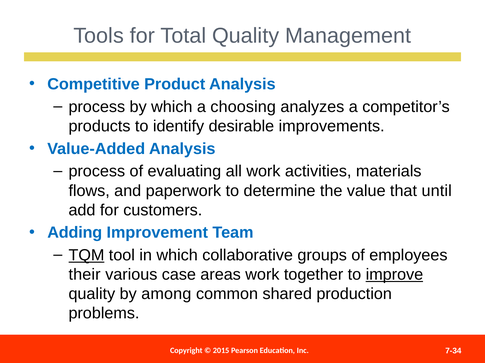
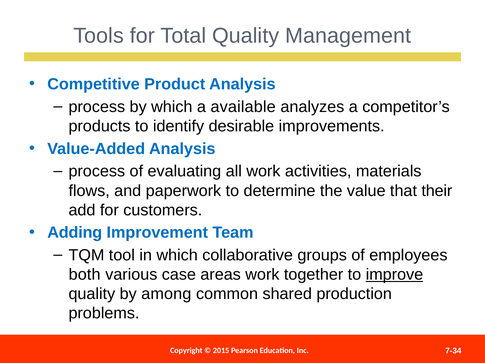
choosing: choosing -> available
until: until -> their
TQM underline: present -> none
their: their -> both
